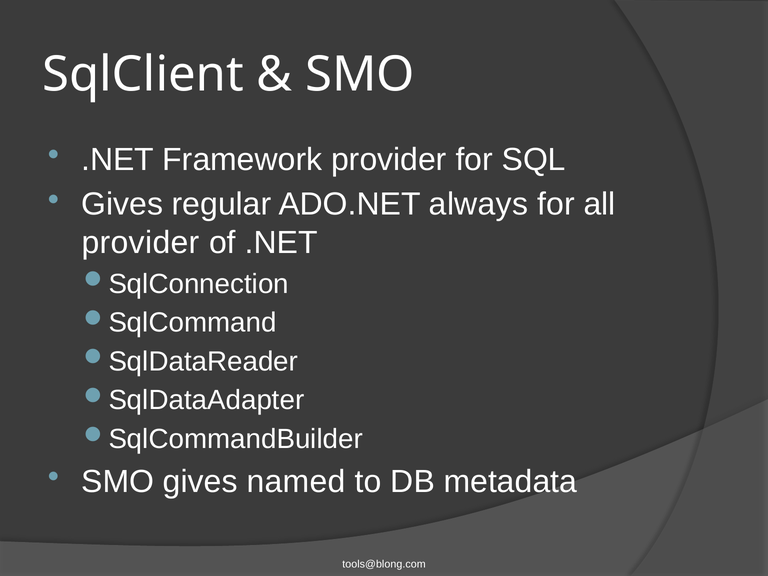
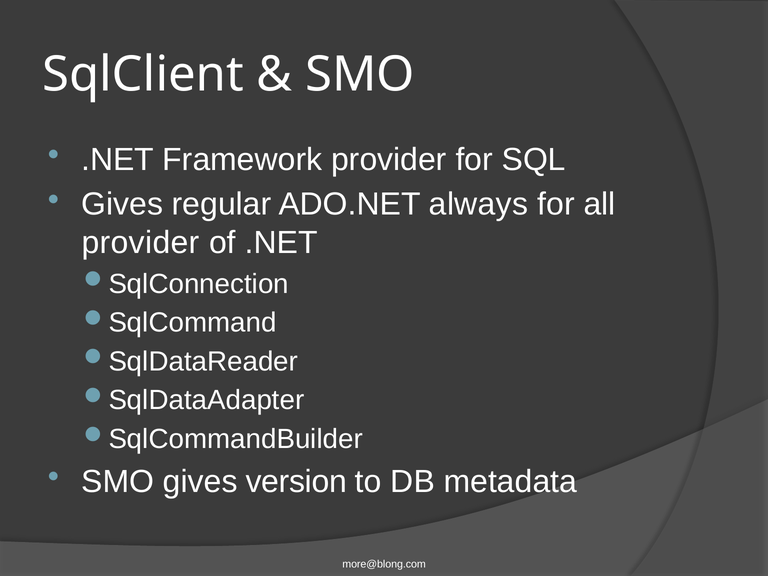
named: named -> version
tools@blong.com: tools@blong.com -> more@blong.com
